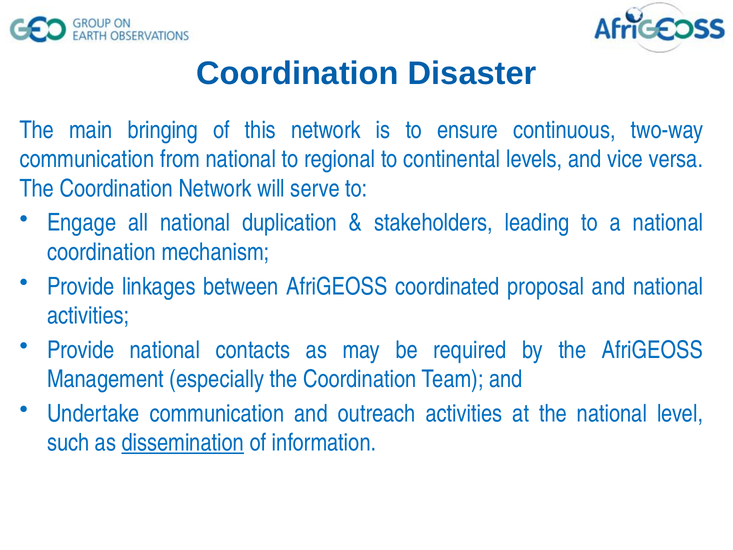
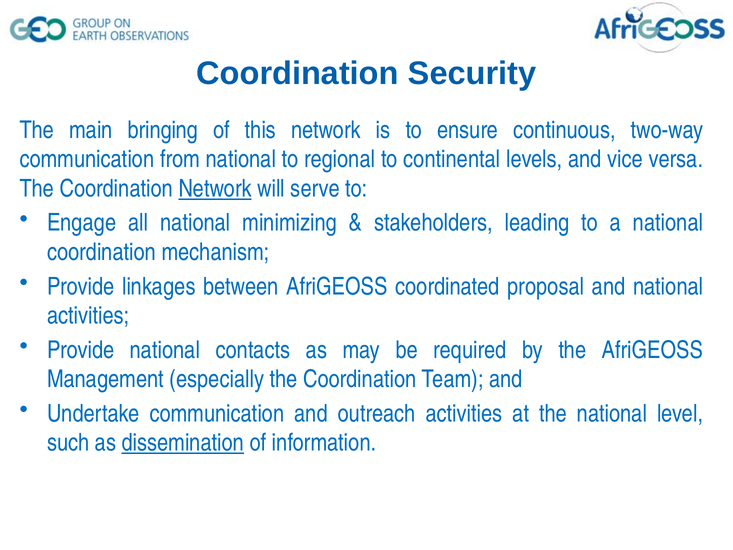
Disaster: Disaster -> Security
Network at (215, 189) underline: none -> present
duplication: duplication -> minimizing
